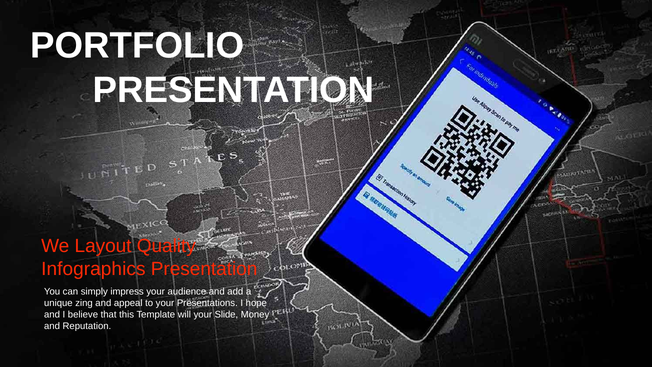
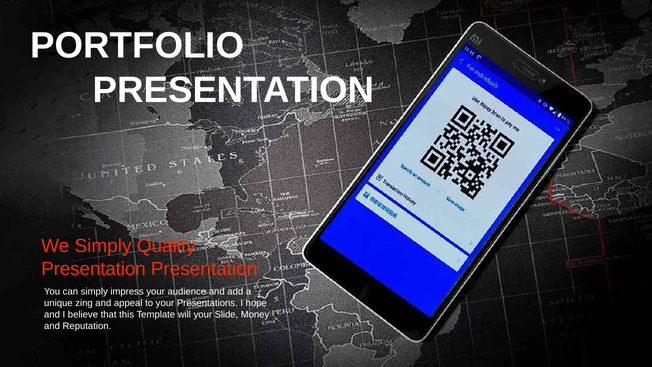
We Layout: Layout -> Simply
Infographics at (93, 269): Infographics -> Presentation
